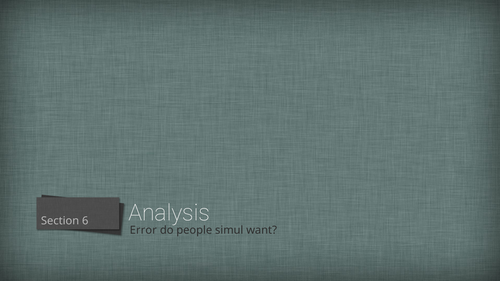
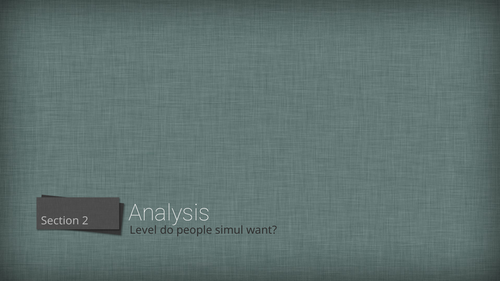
6: 6 -> 2
Error: Error -> Level
